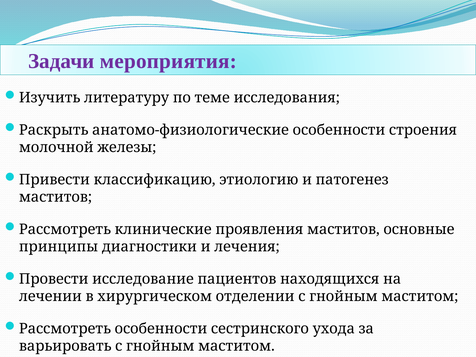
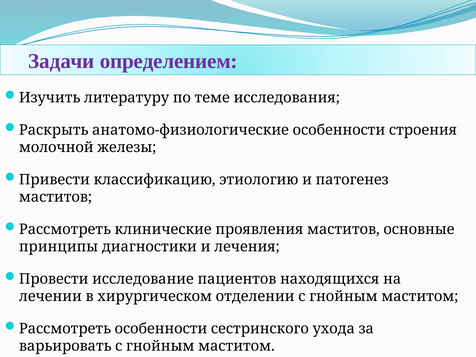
мероприятия: мероприятия -> определением
